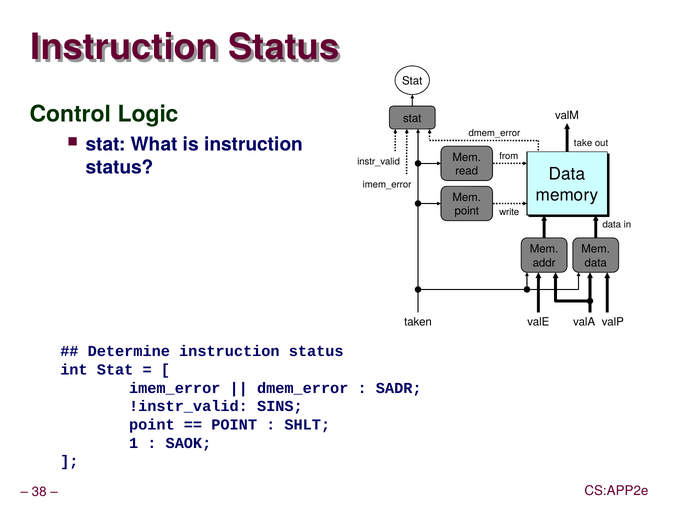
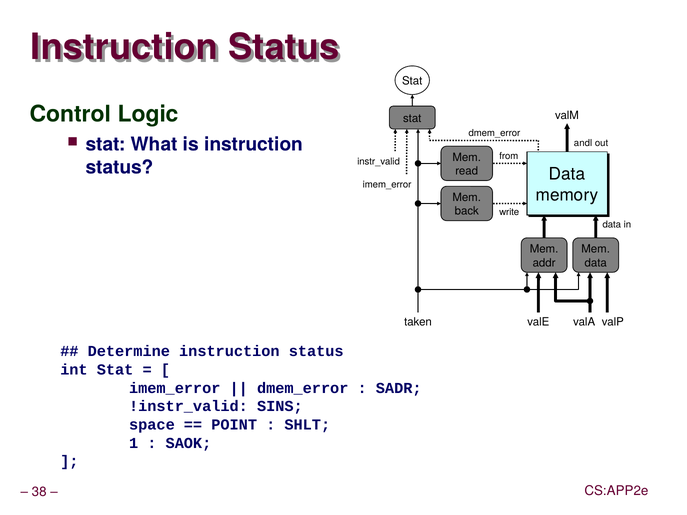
take: take -> andl
point at (467, 211): point -> back
point at (152, 425): point -> space
